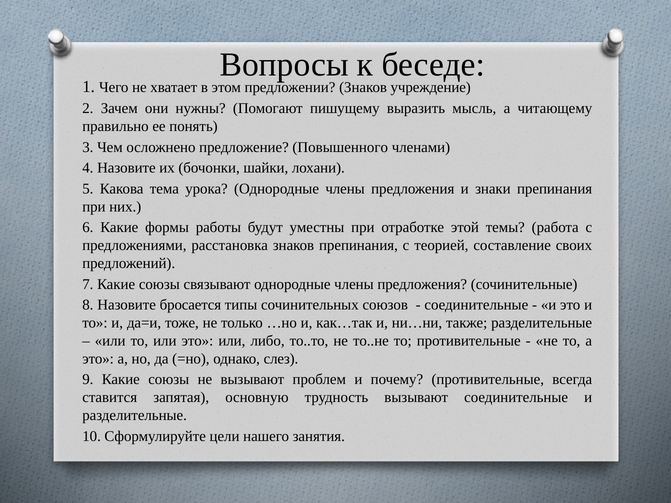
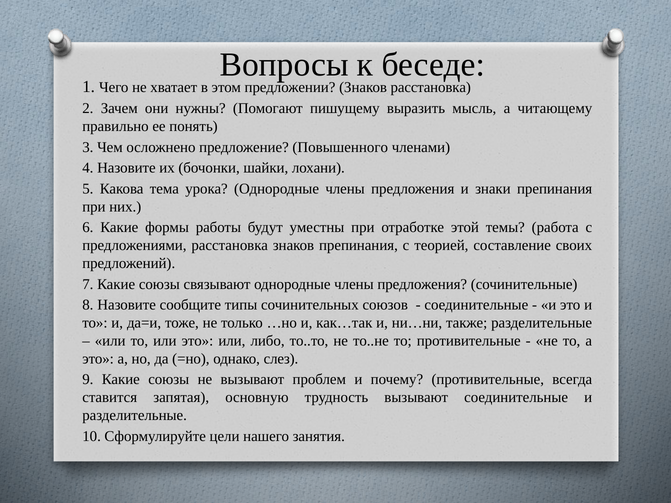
Знаков учреждение: учреждение -> расстановка
бросается: бросается -> сообщите
